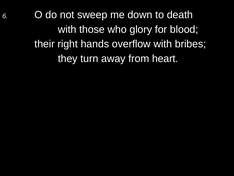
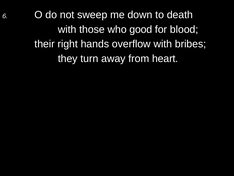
glory: glory -> good
